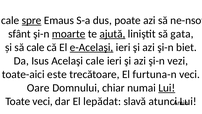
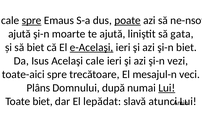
poate underline: none -> present
sfânt at (19, 34): sfânt -> ajută
moarte underline: present -> none
ajută at (112, 34) underline: present -> none
să cale: cale -> biet
toate-aici este: este -> spre
furtuna-n: furtuna-n -> mesajul-n
Oare: Oare -> Plâns
Domnului chiar: chiar -> după
Toate veci: veci -> biet
